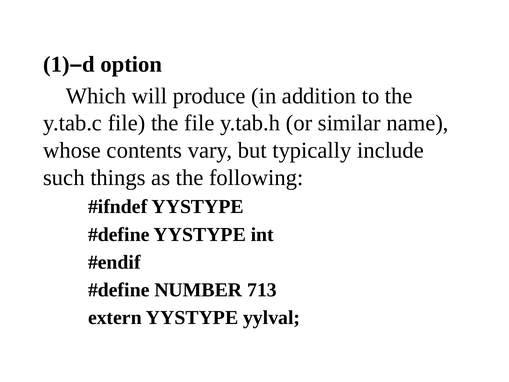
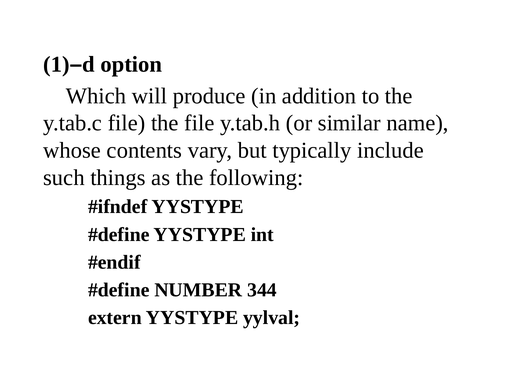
713: 713 -> 344
